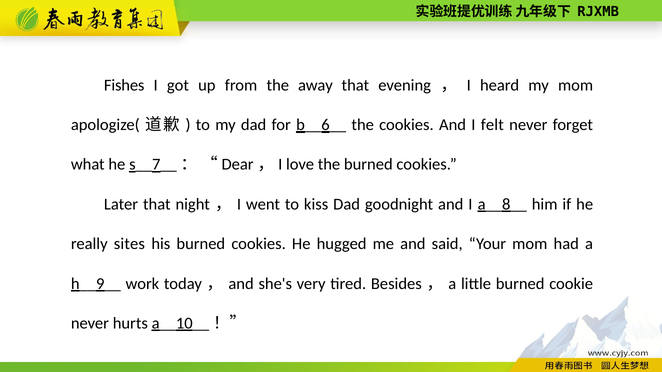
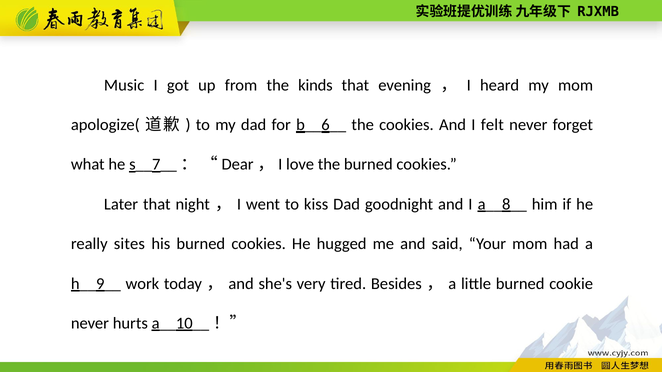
Fishes: Fishes -> Music
away: away -> kinds
